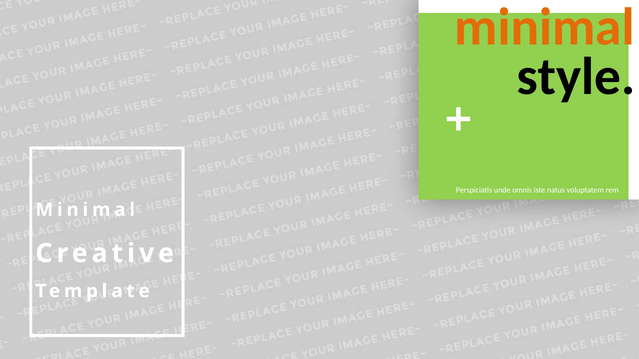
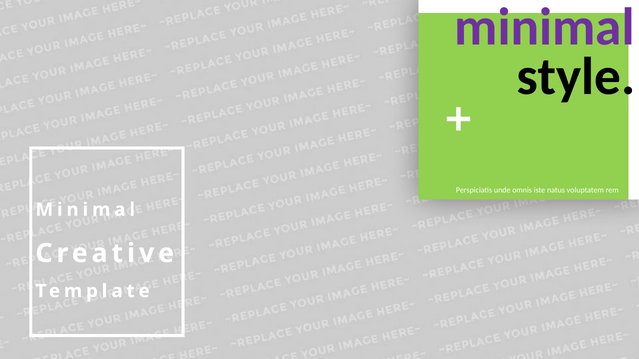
minimal at (545, 27) colour: orange -> purple
